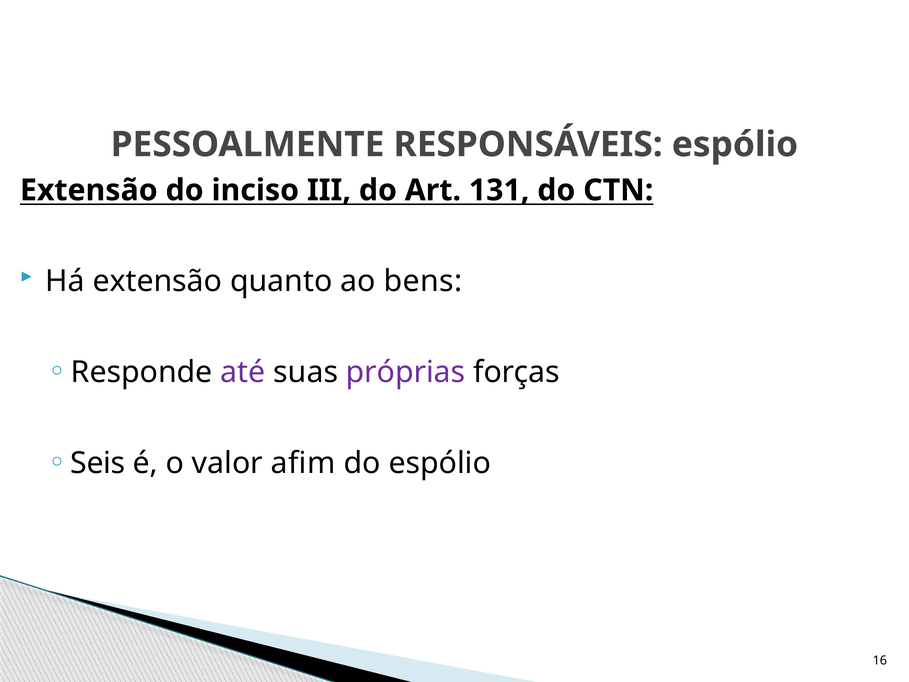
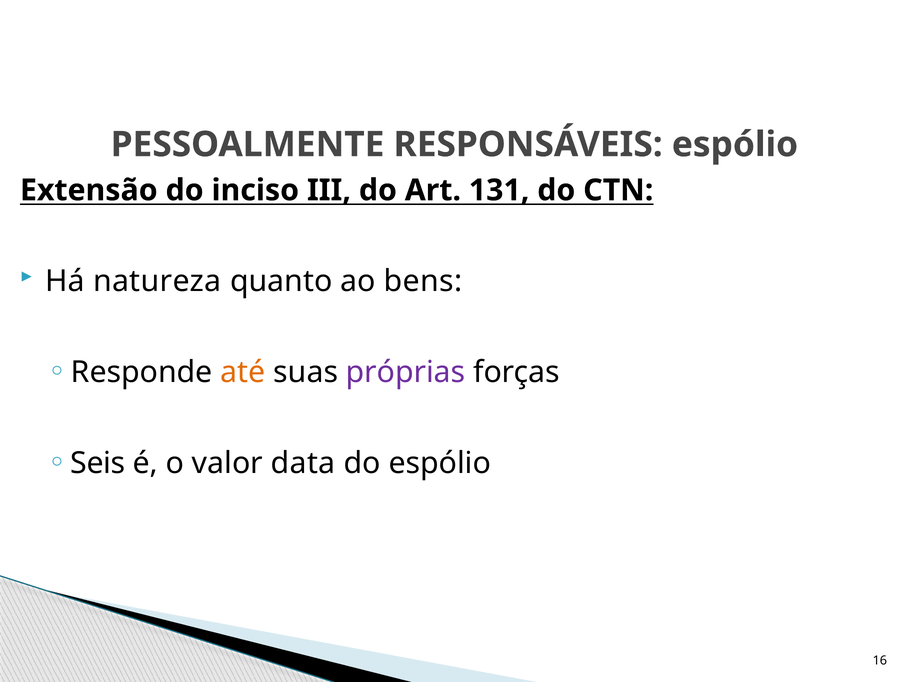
Há extensão: extensão -> natureza
até colour: purple -> orange
afim: afim -> data
